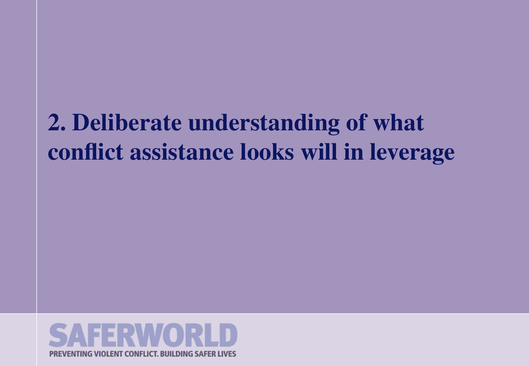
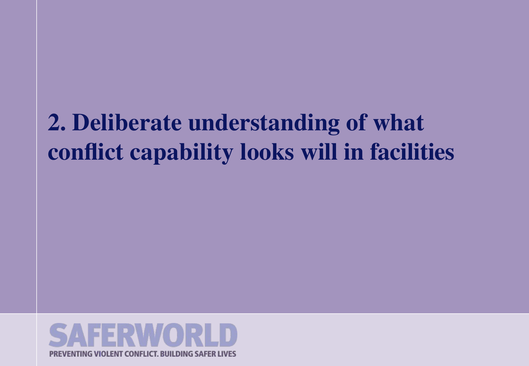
assistance: assistance -> capability
leverage: leverage -> facilities
